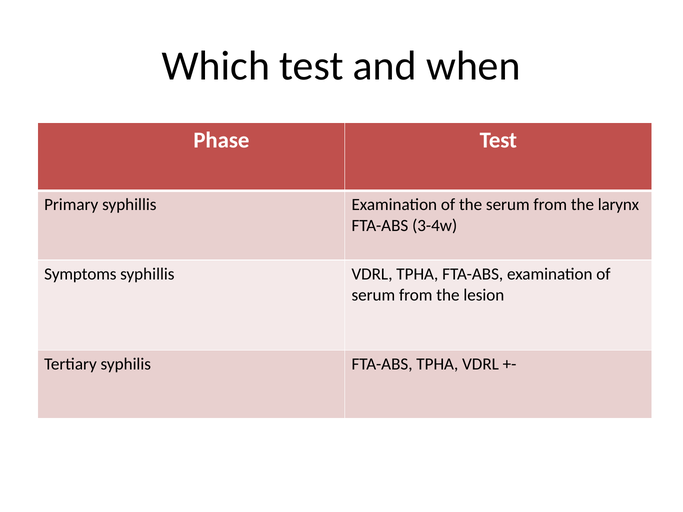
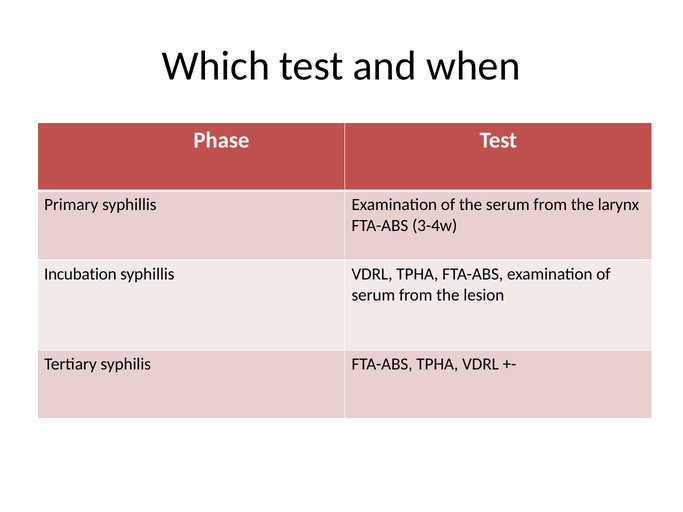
Symptoms: Symptoms -> Incubation
